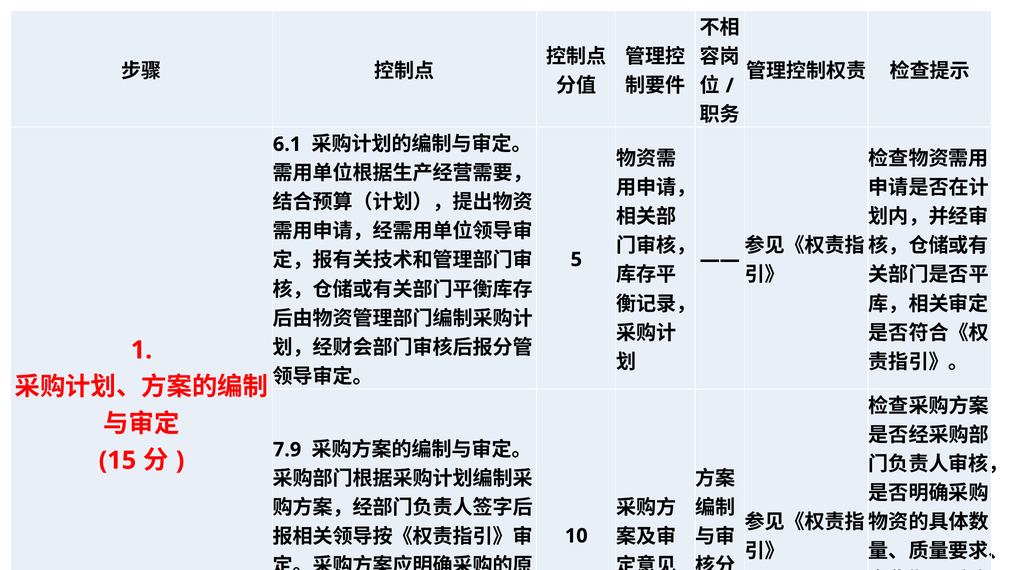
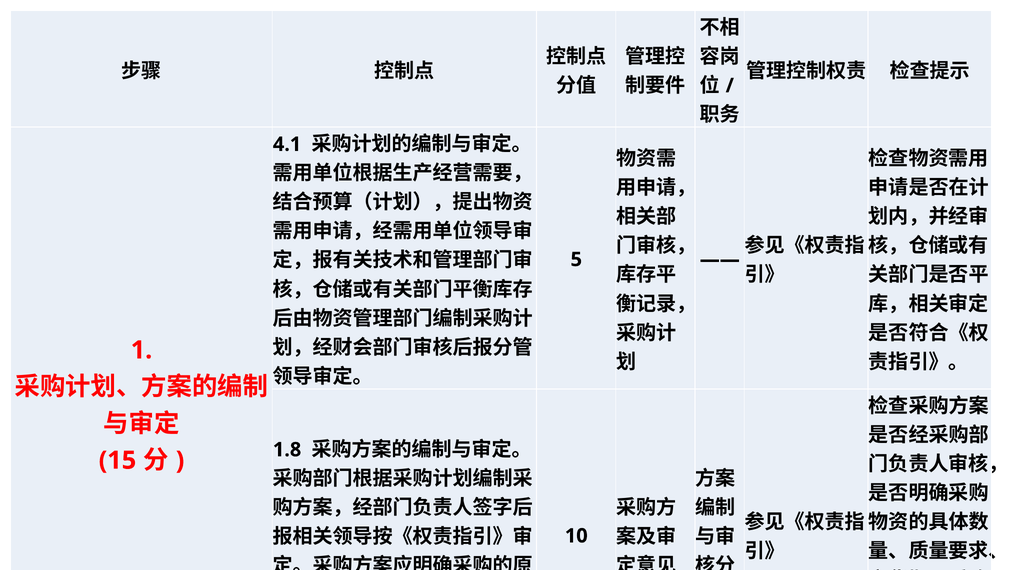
6.1: 6.1 -> 4.1
7.9: 7.9 -> 1.8
